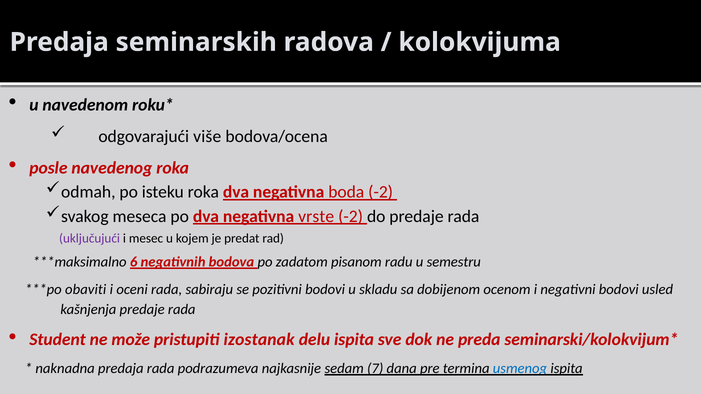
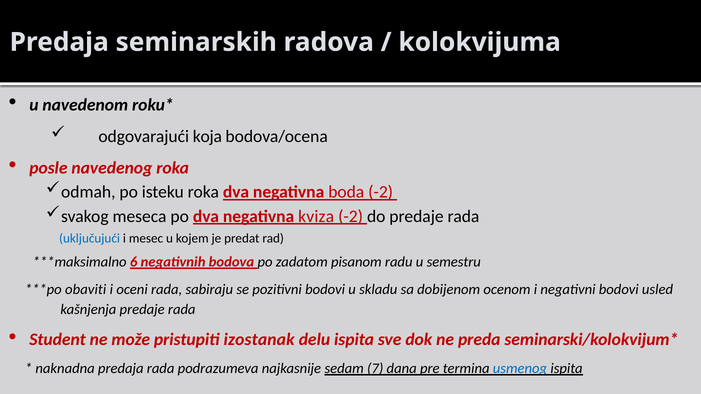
više: više -> koja
vrste: vrste -> kviza
uključujući colour: purple -> blue
